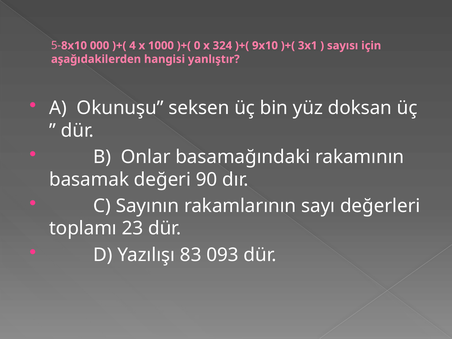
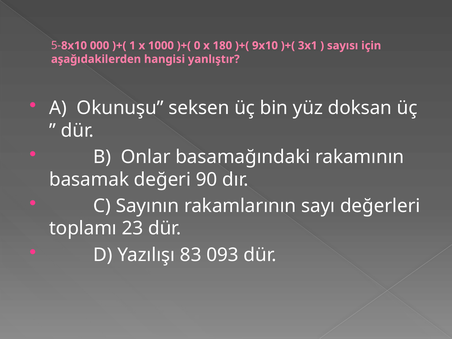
4: 4 -> 1
324: 324 -> 180
